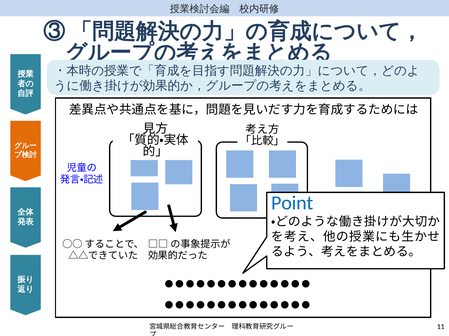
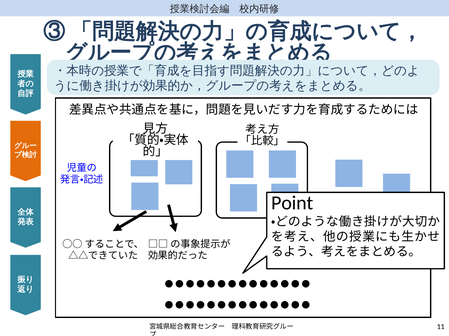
Point colour: blue -> black
